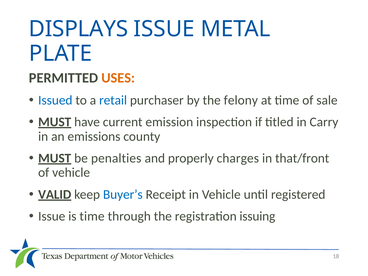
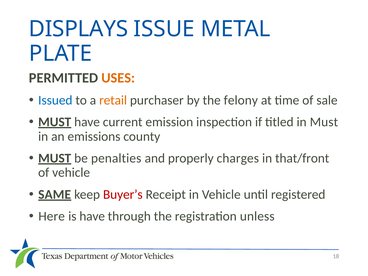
retail colour: blue -> orange
in Carry: Carry -> Must
VALID: VALID -> SAME
Buyer’s colour: blue -> red
Issue at (52, 216): Issue -> Here
is time: time -> have
issuing: issuing -> unless
